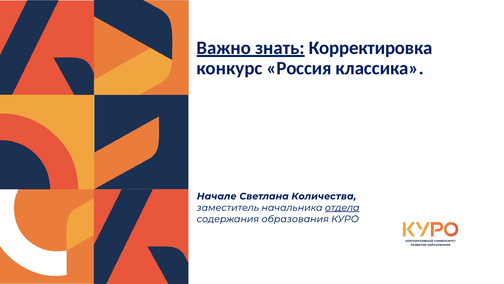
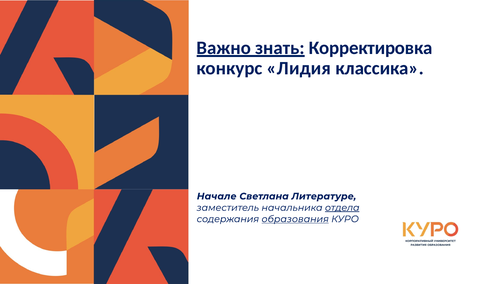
Россия: Россия -> Лидия
Количества: Количества -> Литературе
образования underline: none -> present
